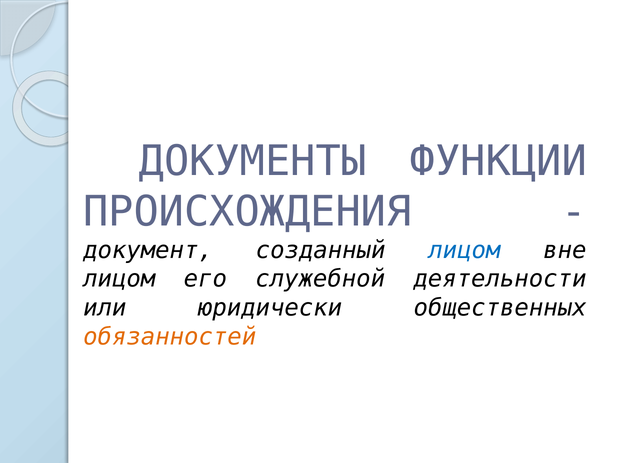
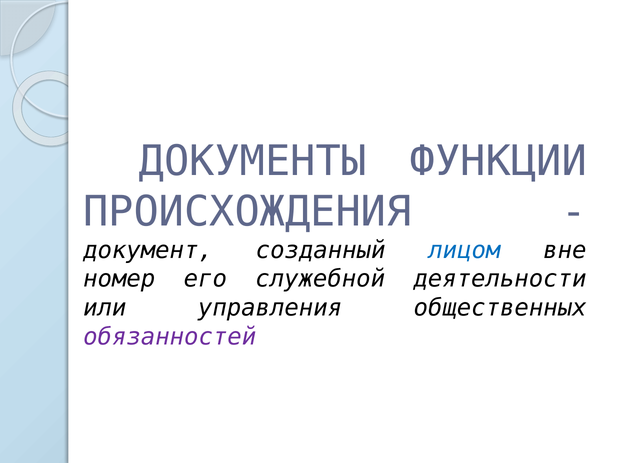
лицом at (119, 279): лицом -> номер
юридически: юридически -> управления
обязанностей colour: orange -> purple
